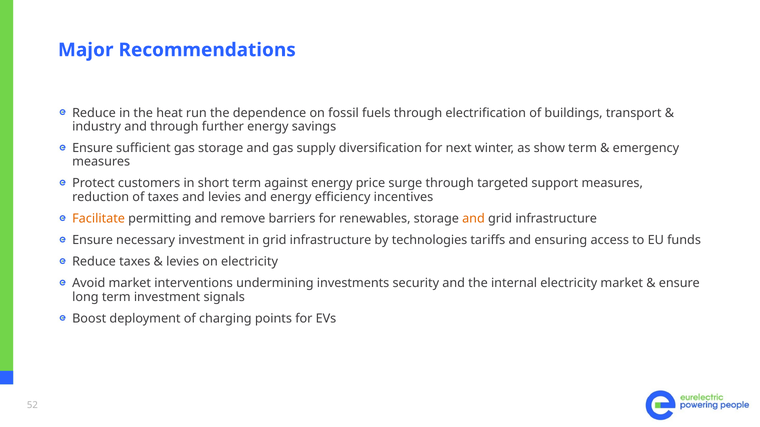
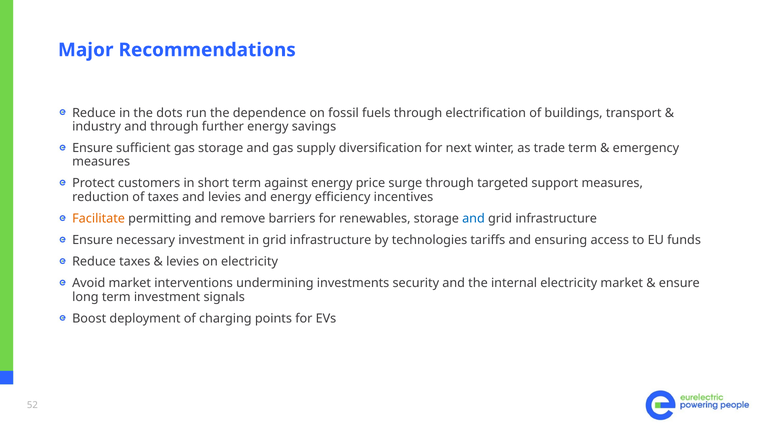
heat: heat -> dots
show: show -> trade
and at (473, 219) colour: orange -> blue
